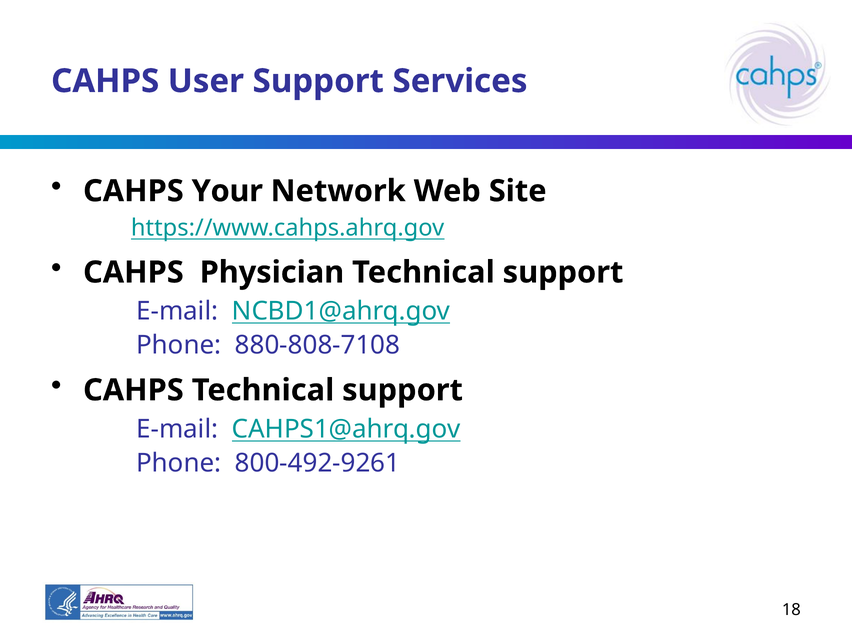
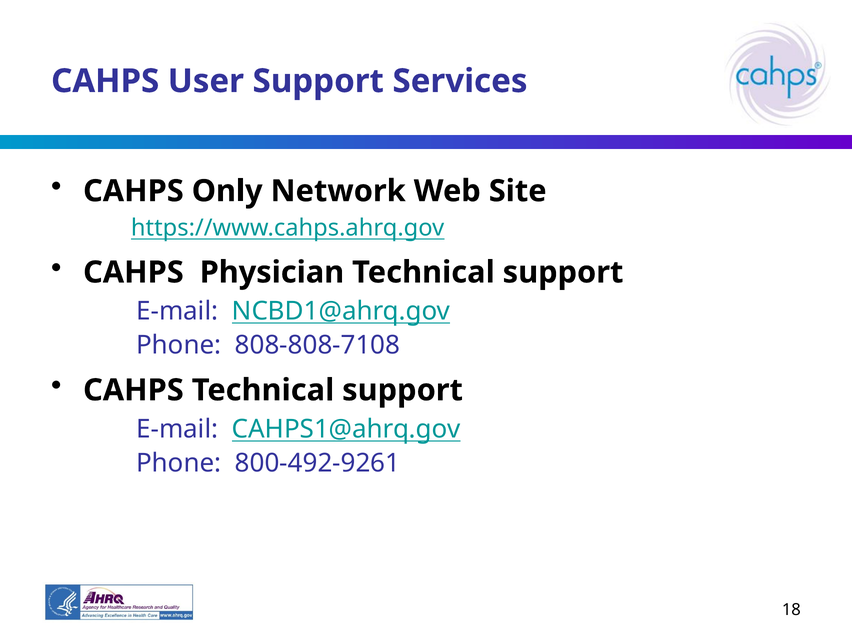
Your: Your -> Only
880-808-7108: 880-808-7108 -> 808-808-7108
